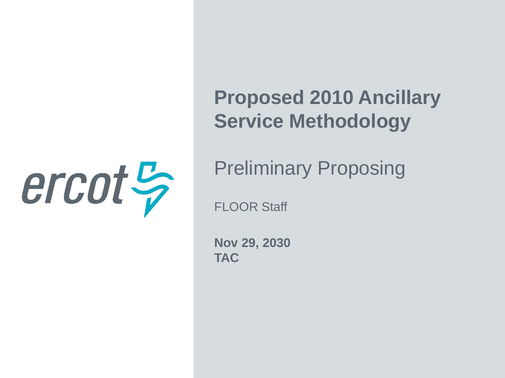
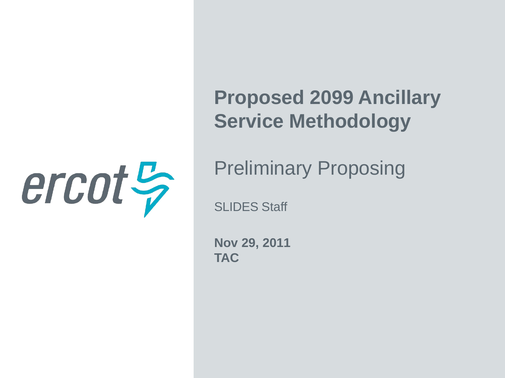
2010: 2010 -> 2099
FLOOR: FLOOR -> SLIDES
2030: 2030 -> 2011
